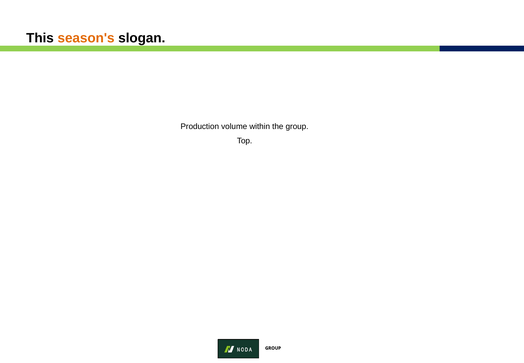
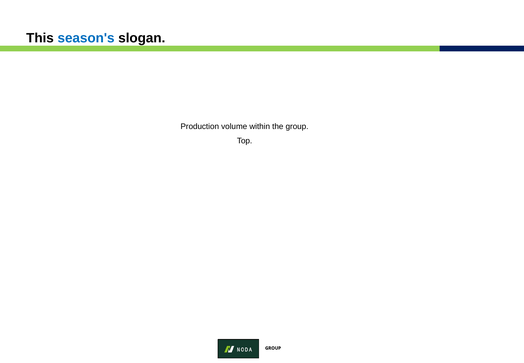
season's colour: orange -> blue
